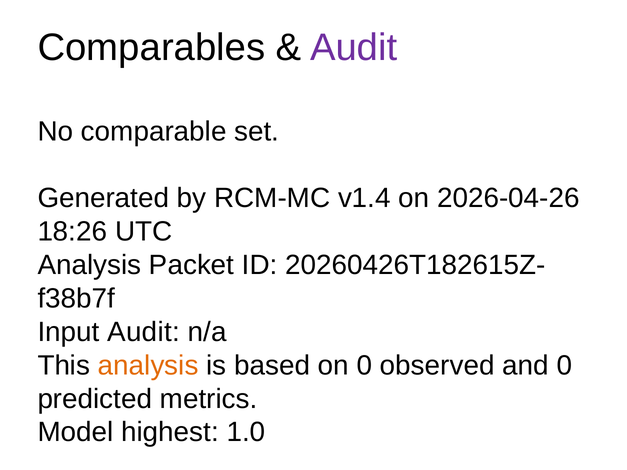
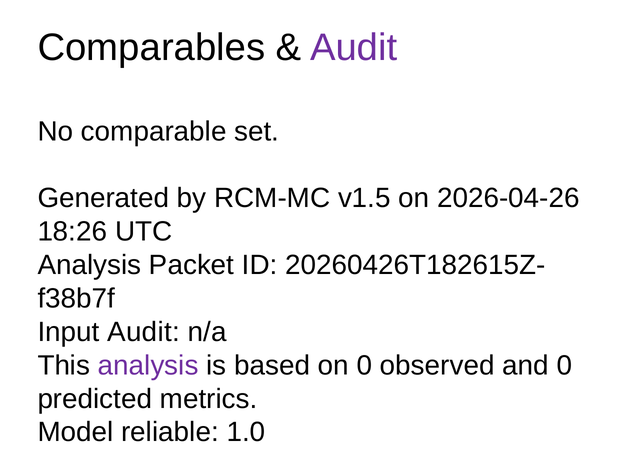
v1.4: v1.4 -> v1.5
analysis at (148, 366) colour: orange -> purple
highest: highest -> reliable
